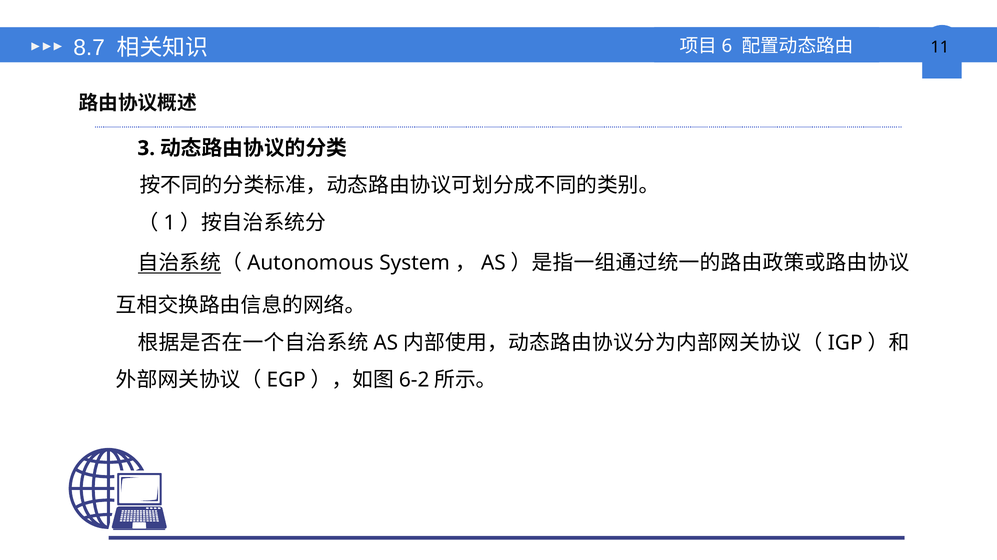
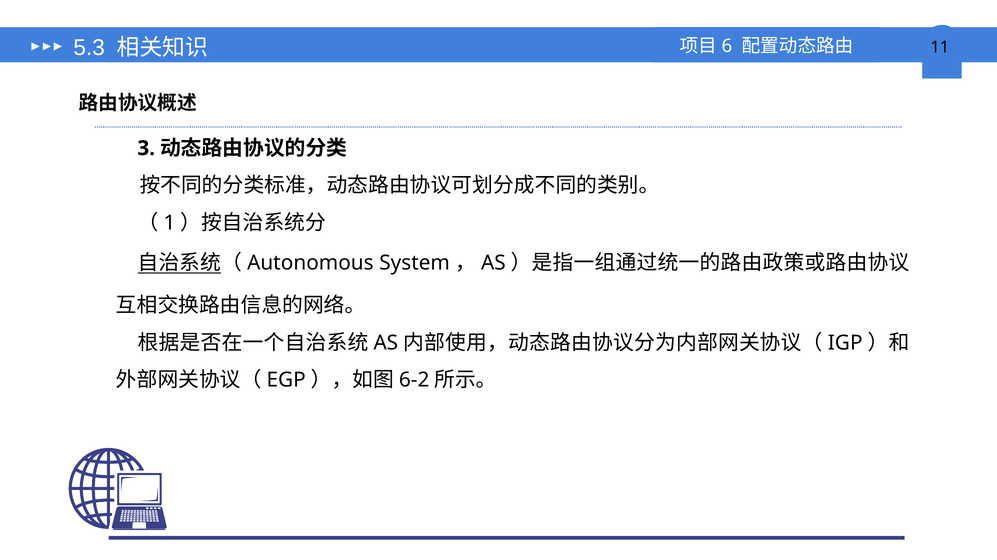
8.7: 8.7 -> 5.3
